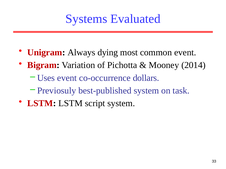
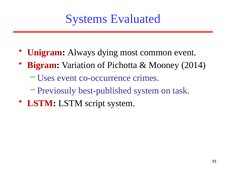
dollars: dollars -> crimes
